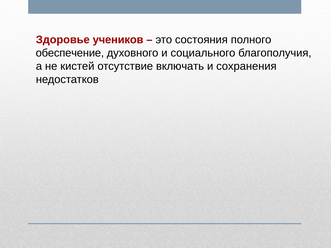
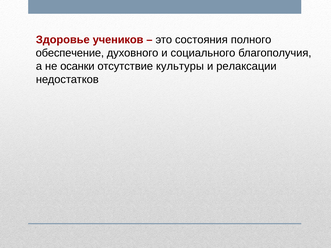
кистей: кистей -> осанки
включать: включать -> культуры
сохранения: сохранения -> релаксации
